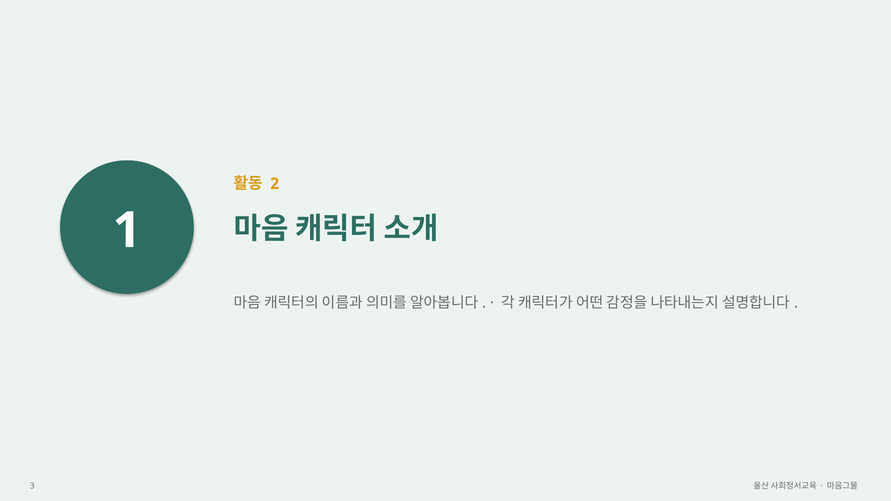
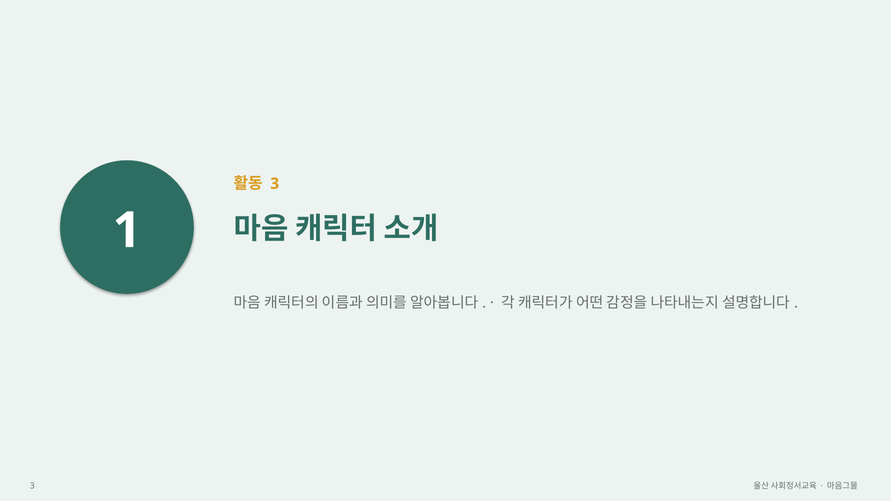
2 at (275, 184): 2 -> 3
